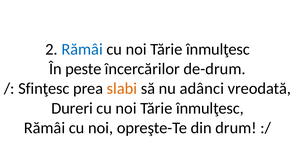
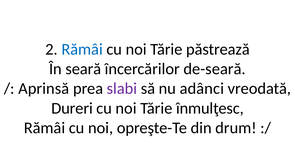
înmulţesc at (218, 49): înmulţesc -> păstrează
peste: peste -> seară
de-drum: de-drum -> de-seară
Sfinţesc: Sfinţesc -> Aprinsă
slabi colour: orange -> purple
